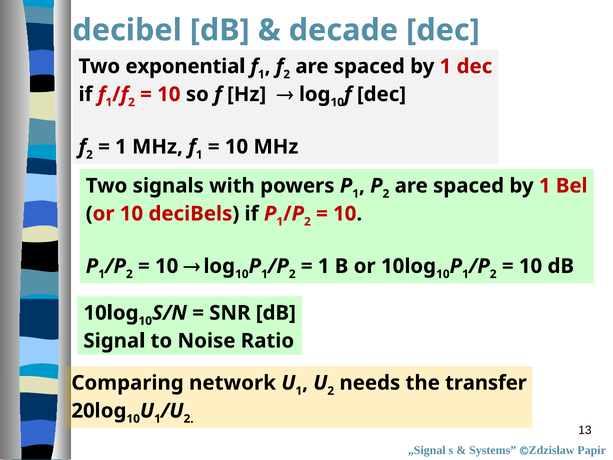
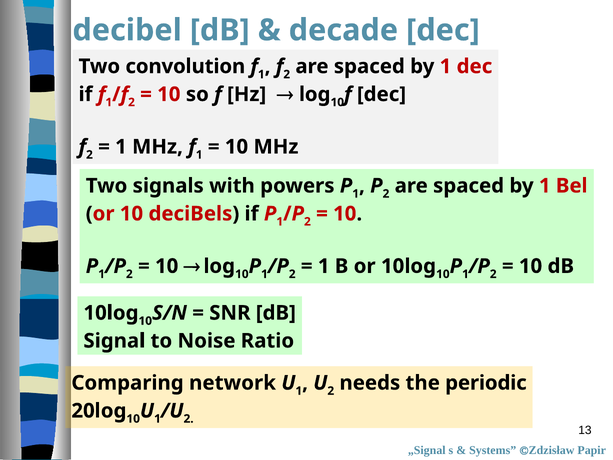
exponential: exponential -> convolution
transfer: transfer -> periodic
